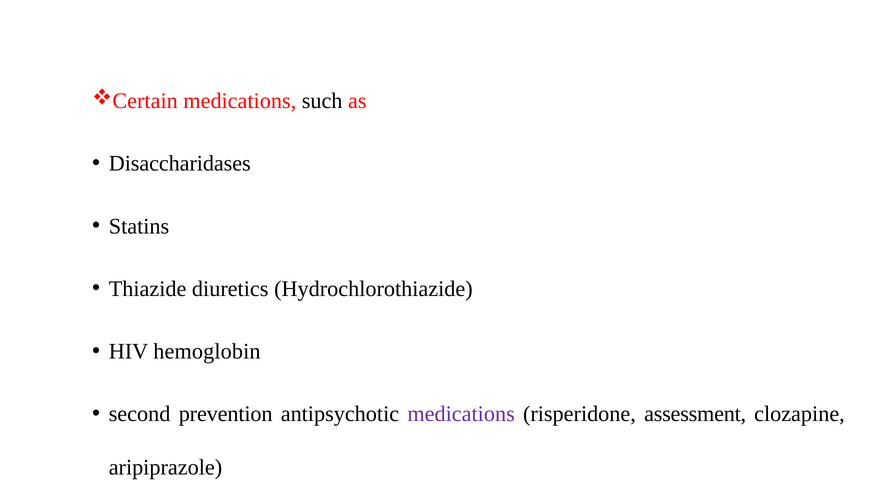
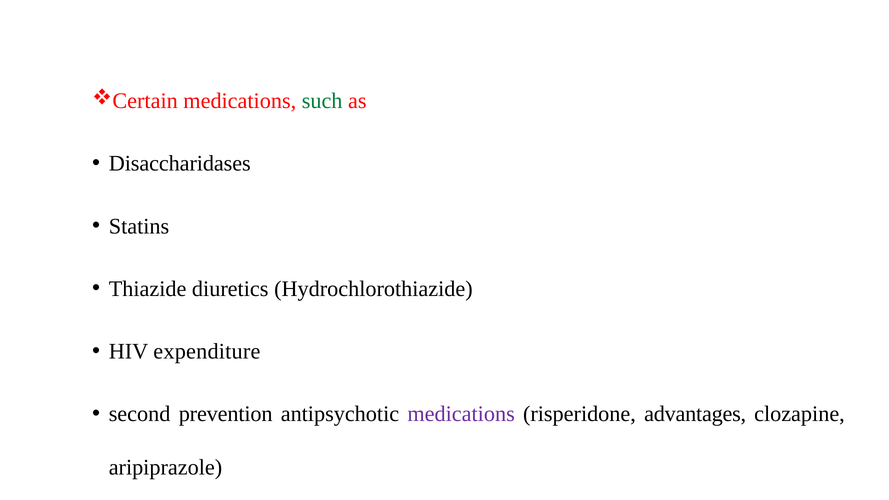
such colour: black -> green
hemoglobin: hemoglobin -> expenditure
assessment: assessment -> advantages
